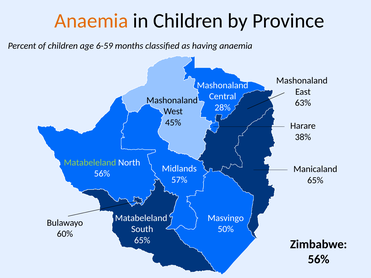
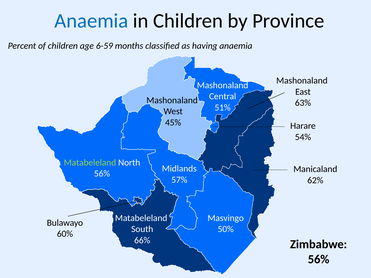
Anaemia at (91, 21) colour: orange -> blue
28%: 28% -> 51%
38%: 38% -> 54%
65% at (315, 180): 65% -> 62%
65% at (142, 241): 65% -> 66%
